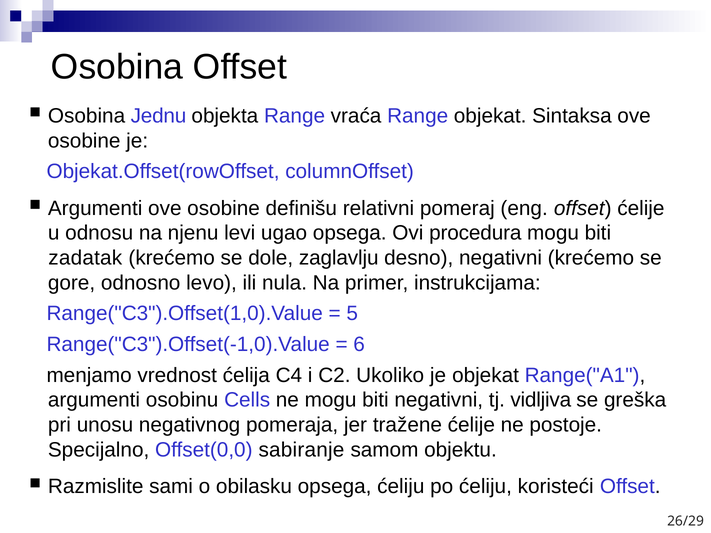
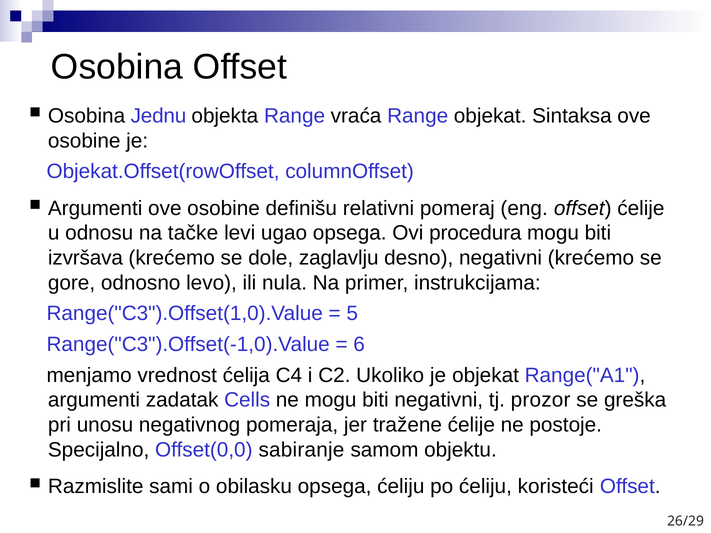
njenu: njenu -> tačke
zadatak: zadatak -> izvršava
osobinu: osobinu -> zadatak
vidljiva: vidljiva -> prozor
